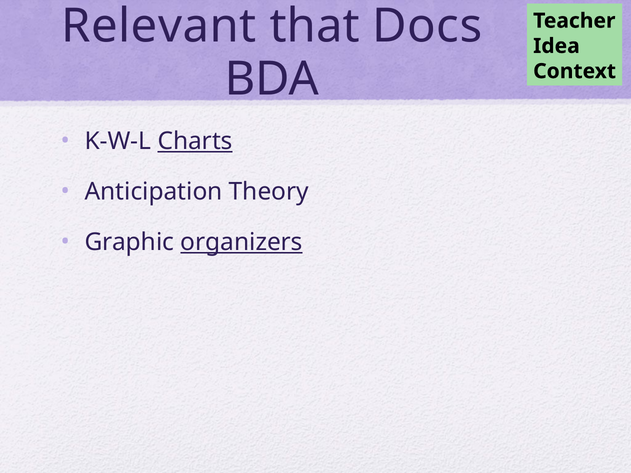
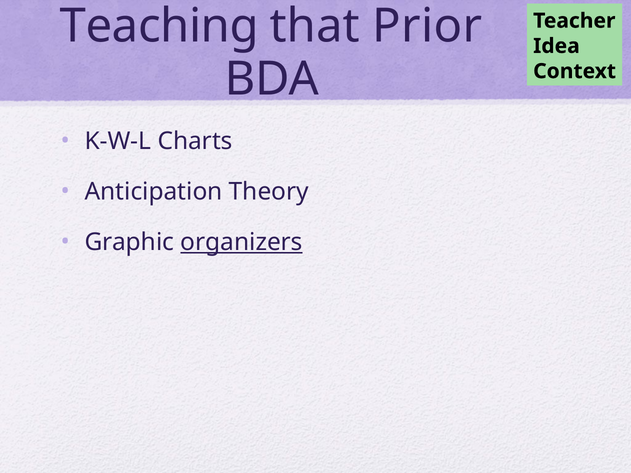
Relevant: Relevant -> Teaching
Docs: Docs -> Prior
Charts underline: present -> none
